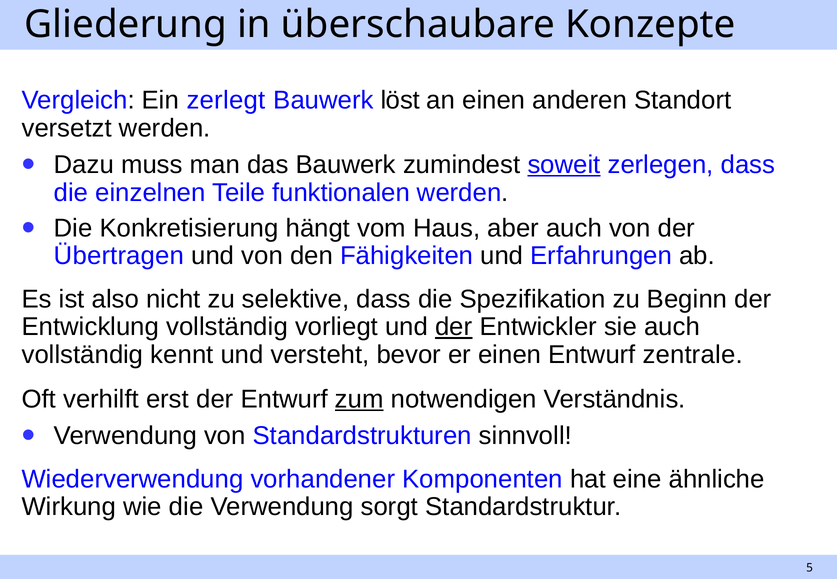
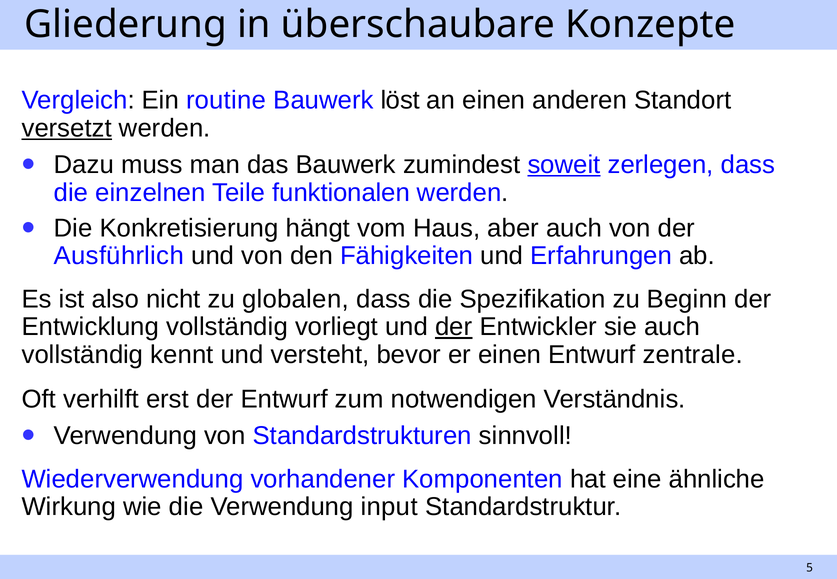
zerlegt: zerlegt -> routine
versetzt underline: none -> present
Übertragen: Übertragen -> Ausführlich
selektive: selektive -> globalen
zum underline: present -> none
sorgt: sorgt -> input
